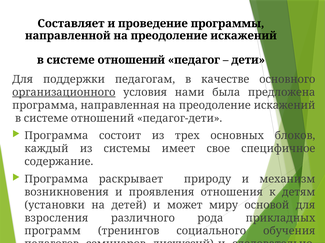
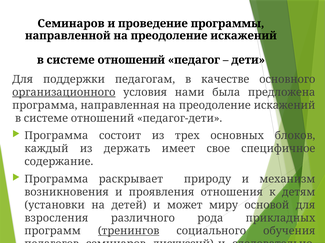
Составляет at (71, 24): Составляет -> Семинаров
системы: системы -> держать
тренингов underline: none -> present
